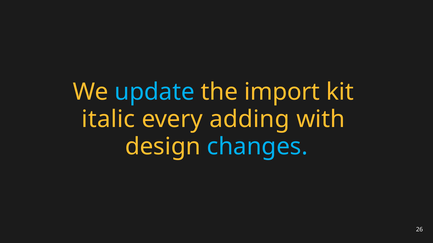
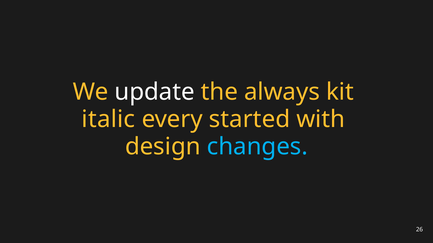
update colour: light blue -> white
import: import -> always
adding: adding -> started
